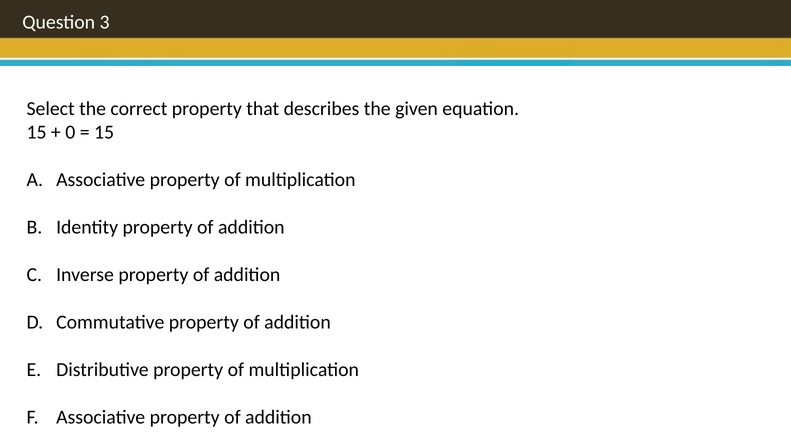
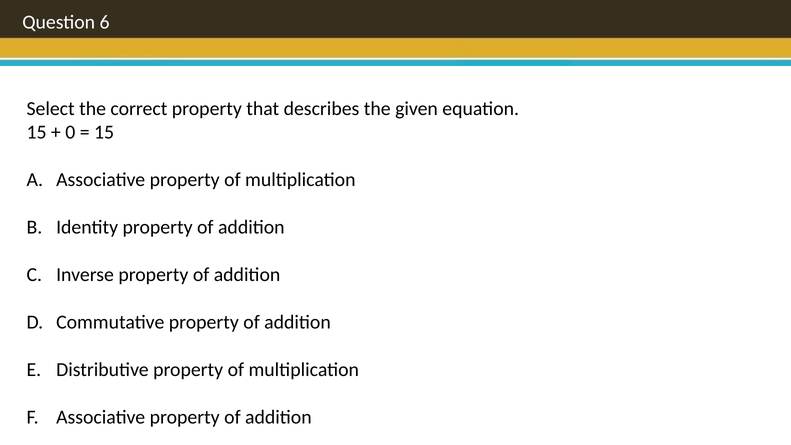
3: 3 -> 6
